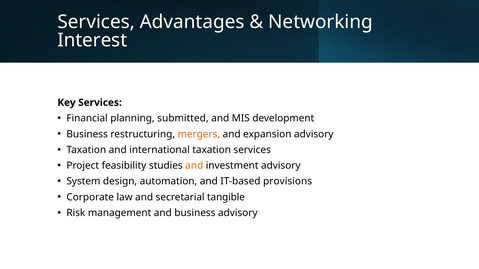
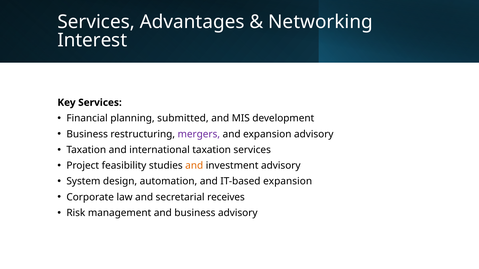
mergers colour: orange -> purple
IT-based provisions: provisions -> expansion
tangible: tangible -> receives
